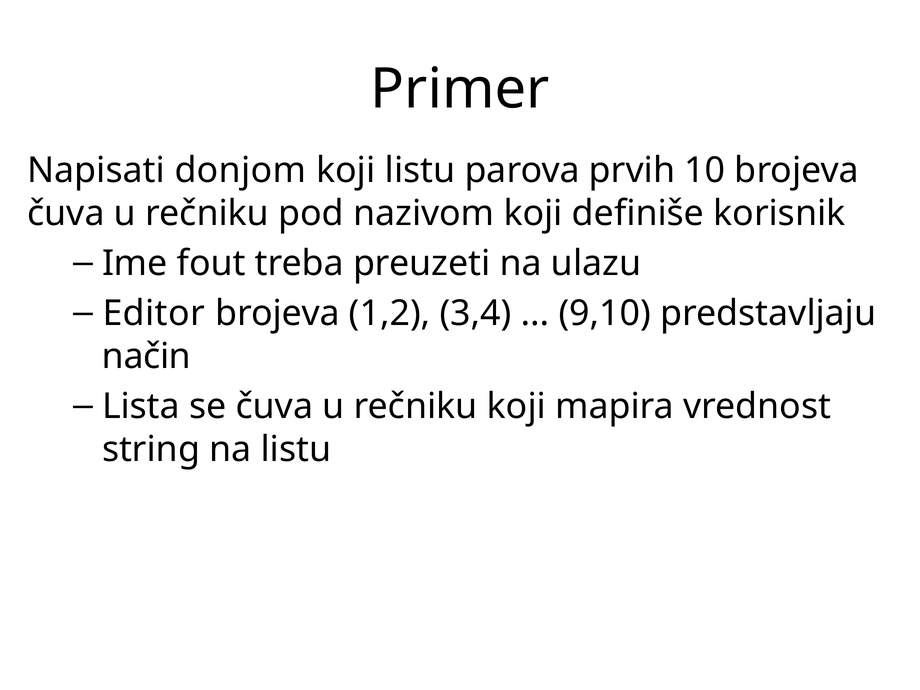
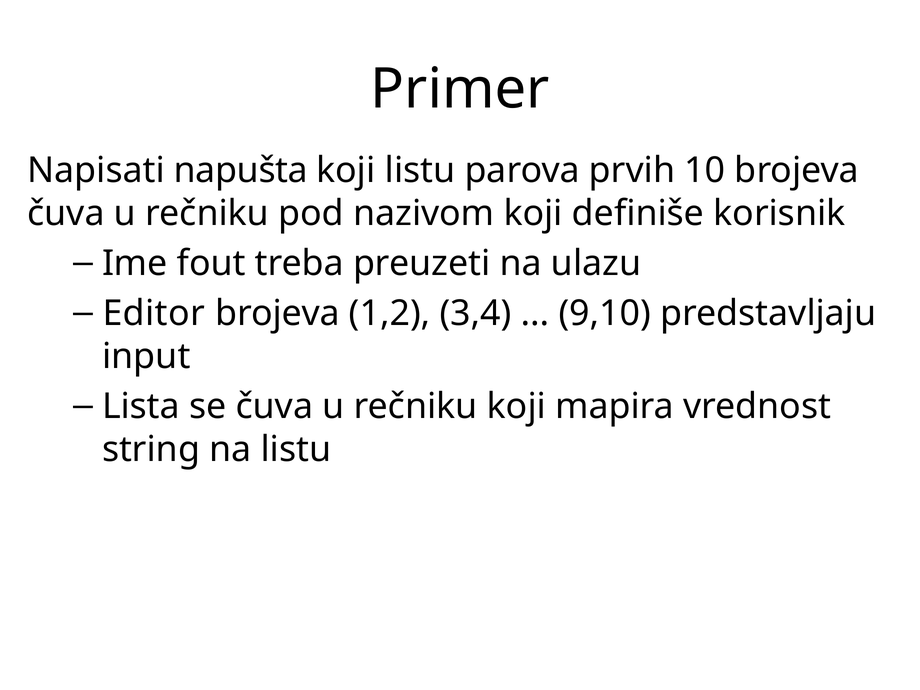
donjom: donjom -> napušta
način: način -> input
